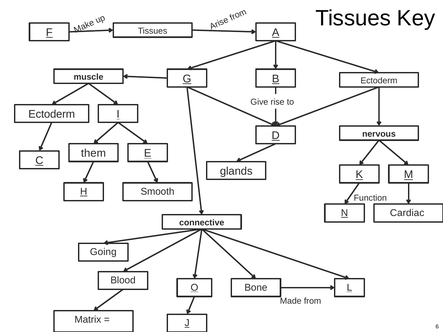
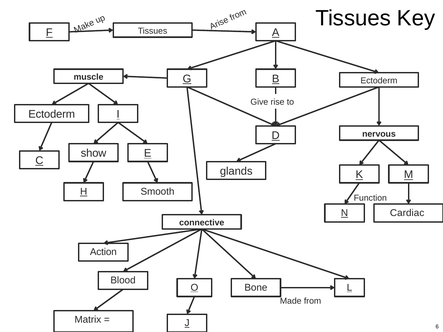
them: them -> show
Going: Going -> Action
